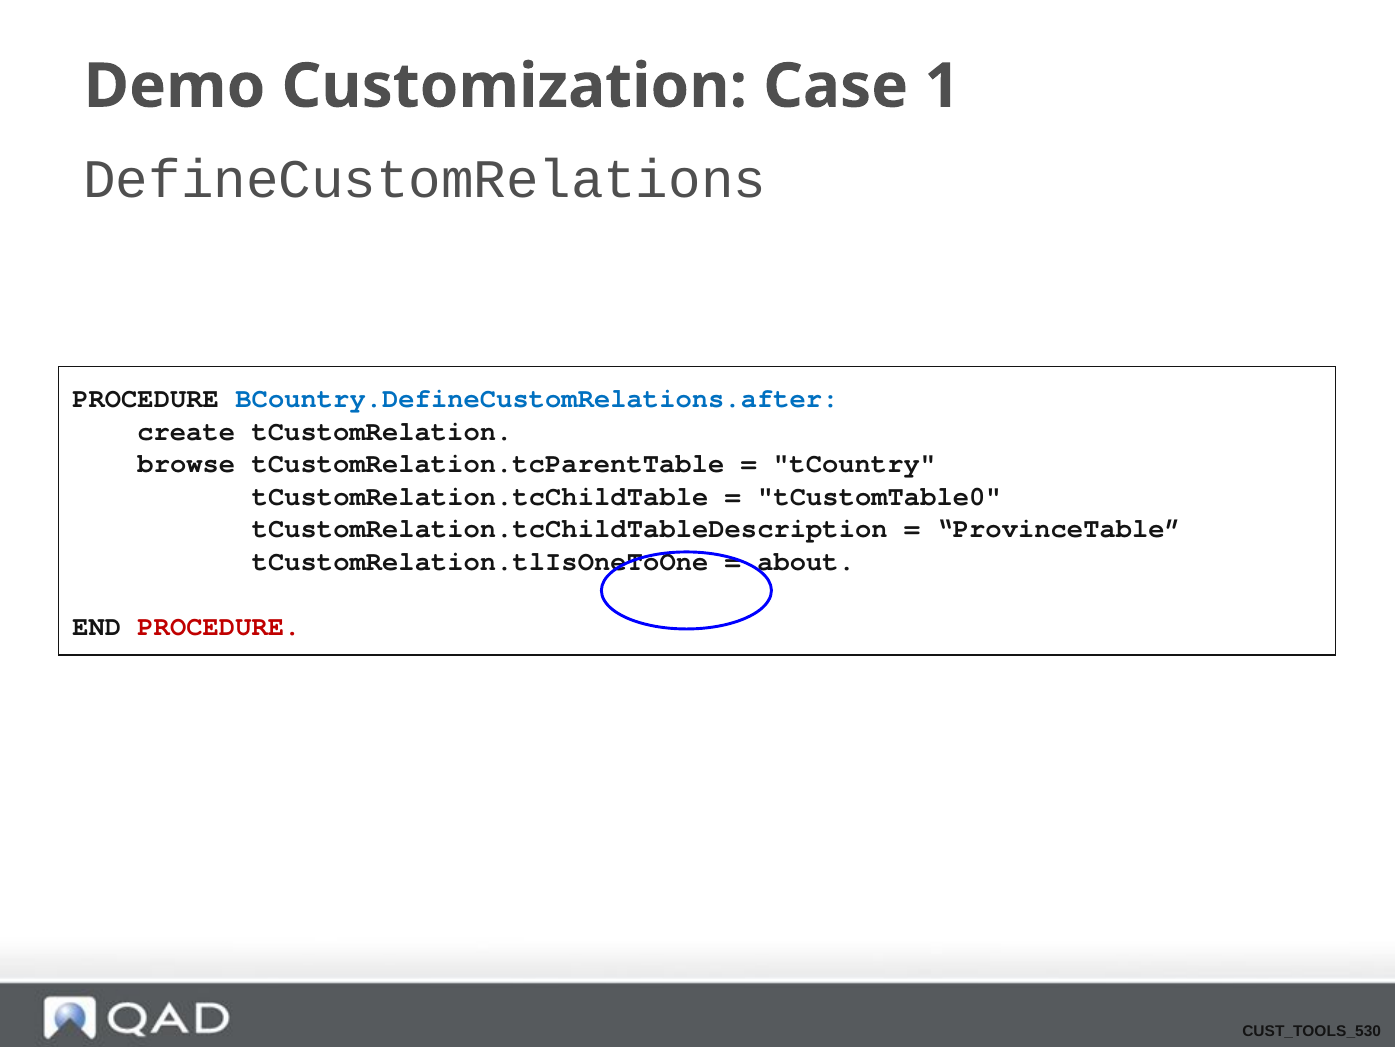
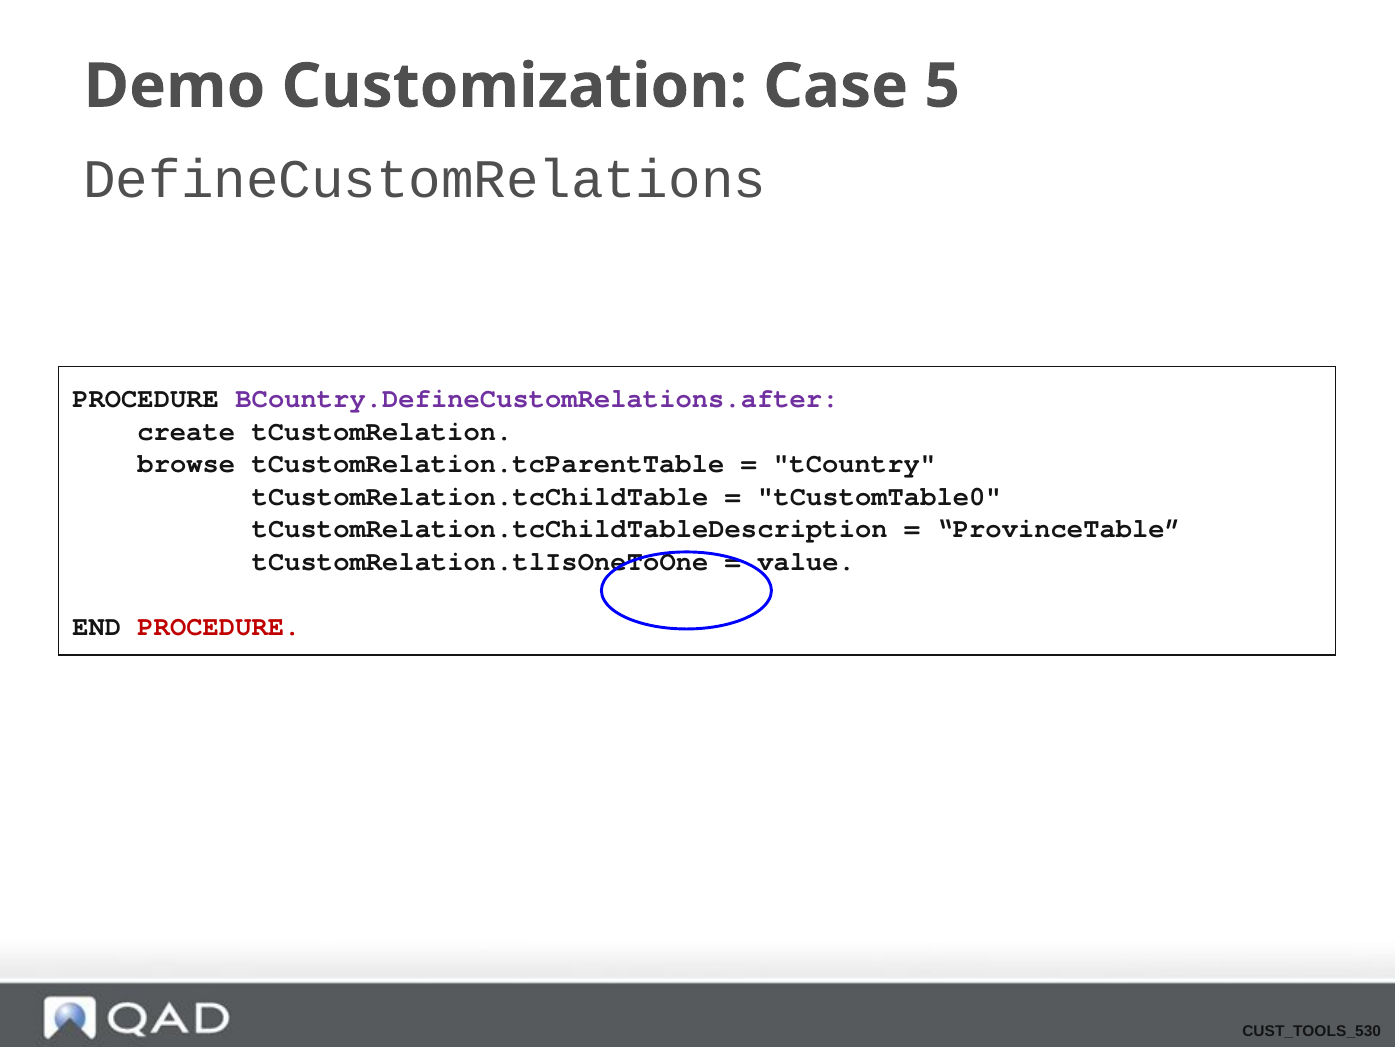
1: 1 -> 5
BCountry.DefineCustomRelations.after colour: blue -> purple
about: about -> value
